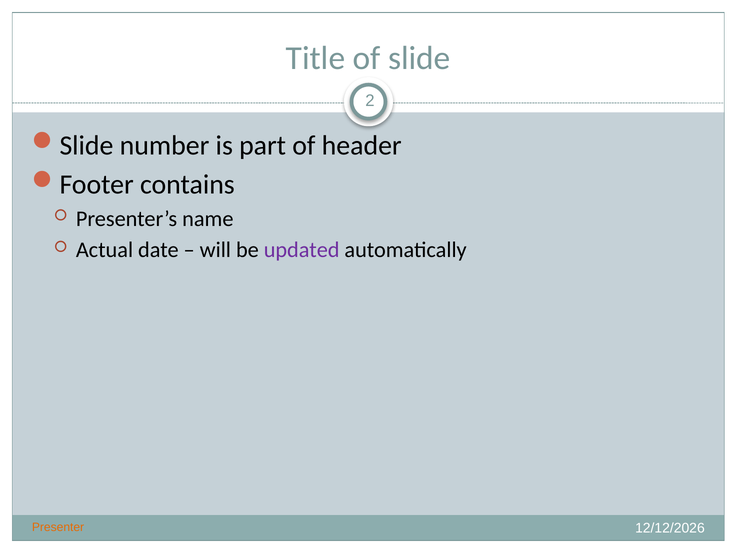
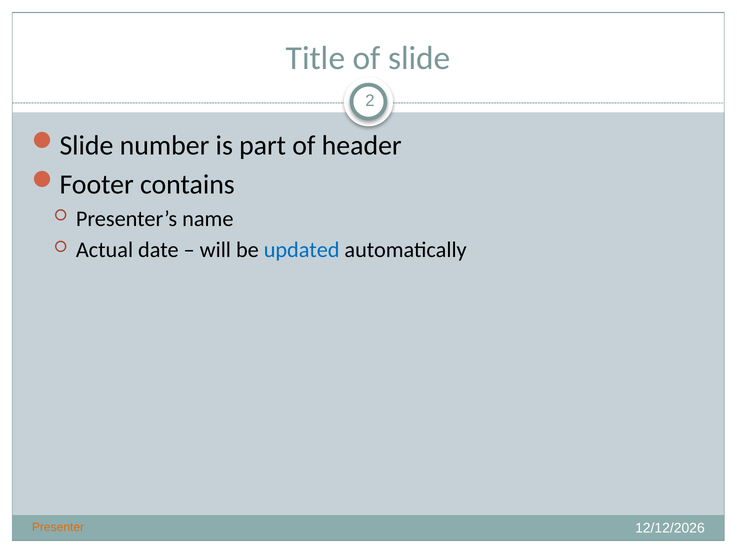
updated colour: purple -> blue
